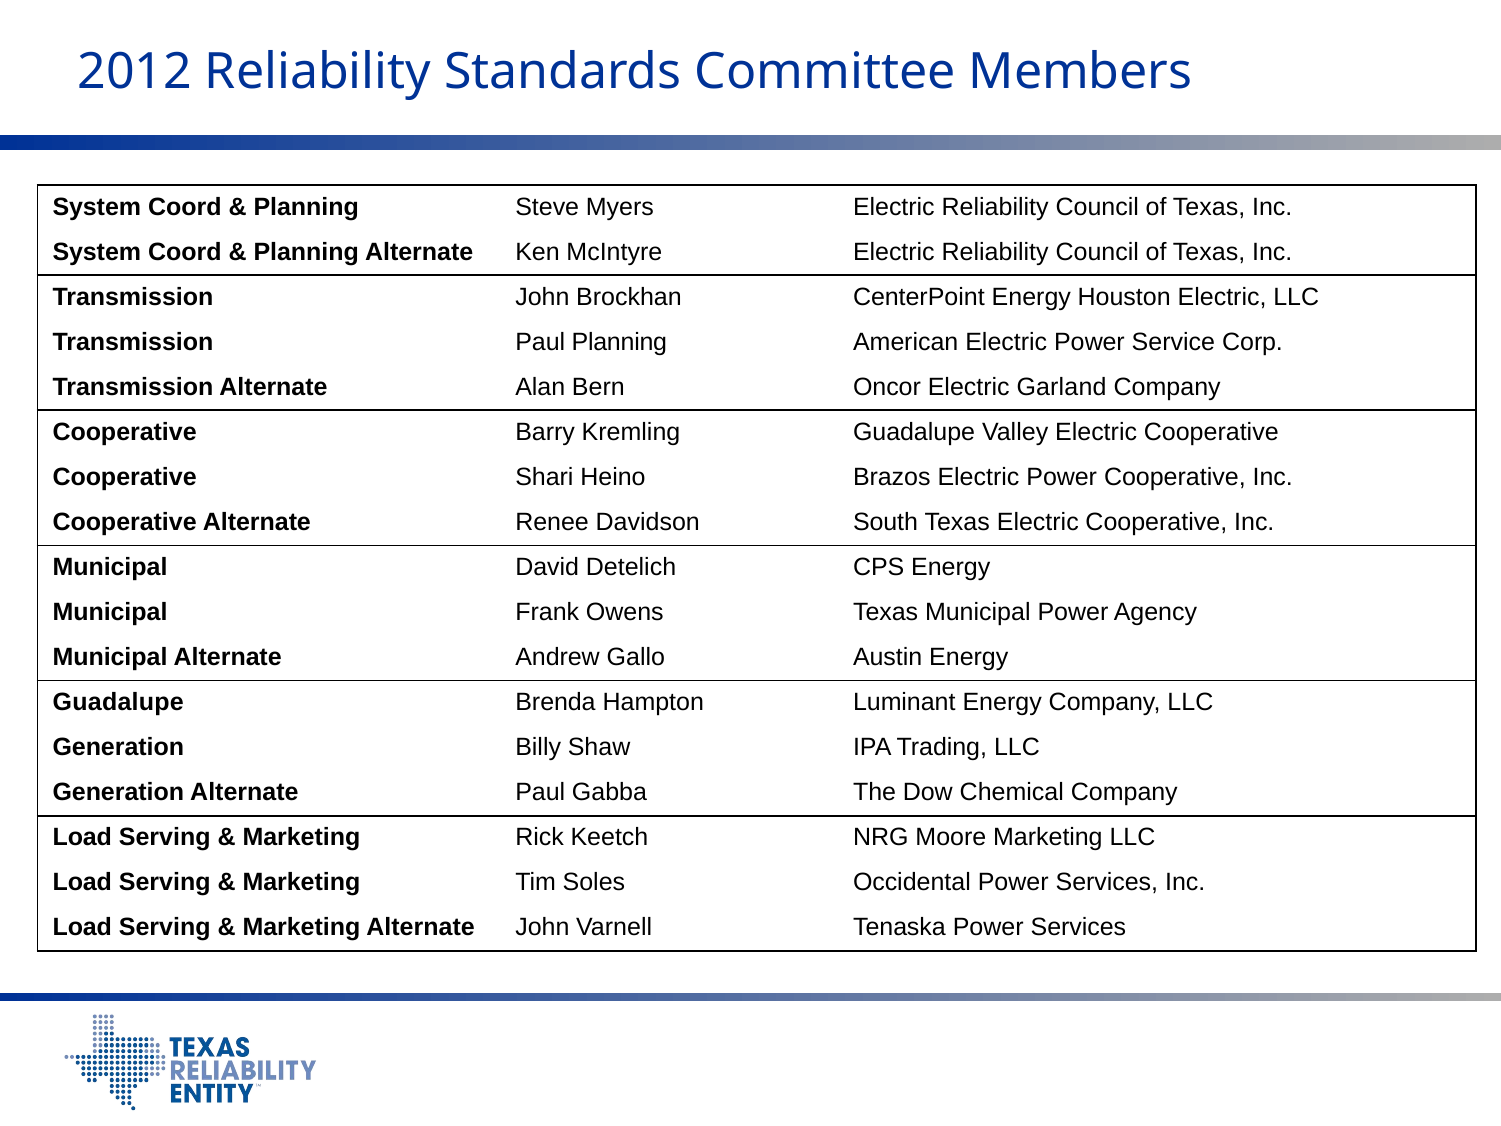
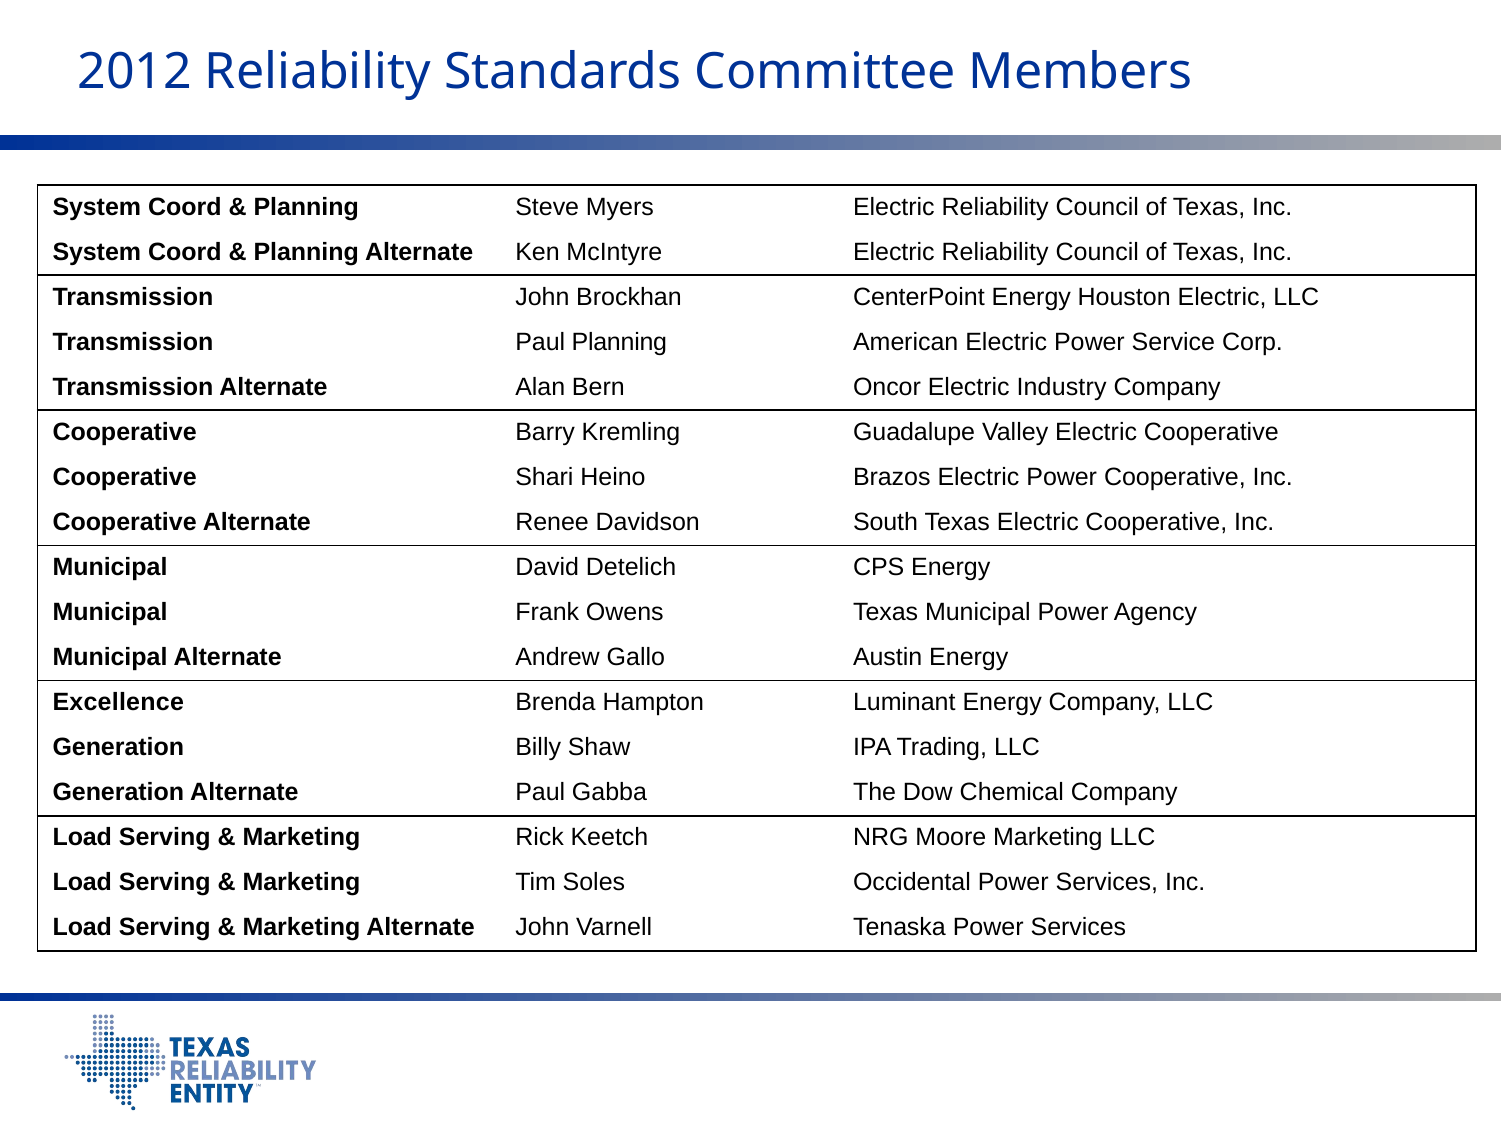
Garland: Garland -> Industry
Guadalupe at (118, 702): Guadalupe -> Excellence
